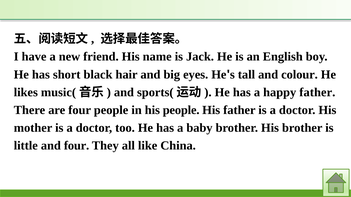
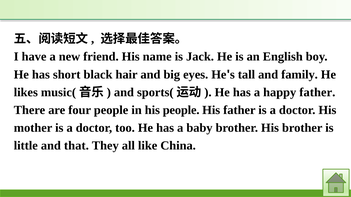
colour: colour -> family
and four: four -> that
